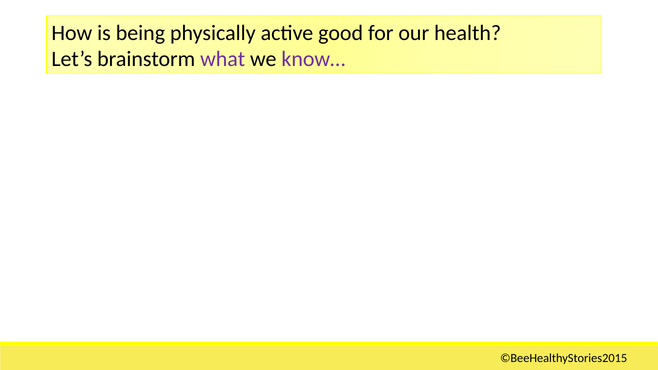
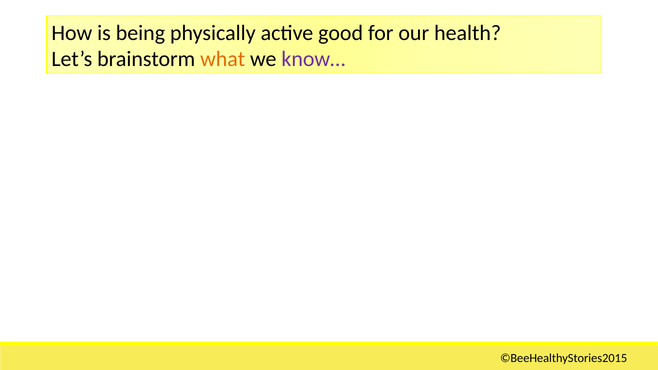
what colour: purple -> orange
